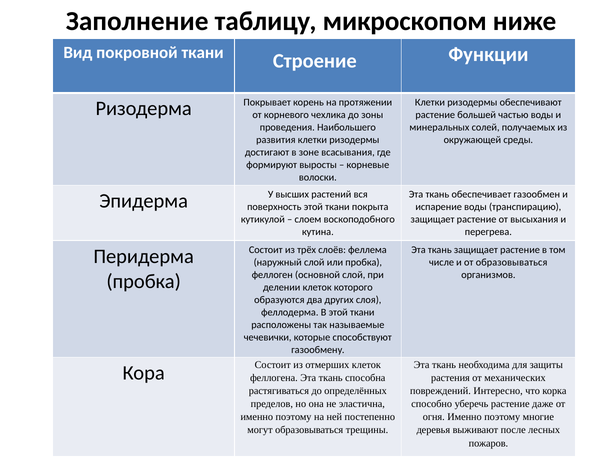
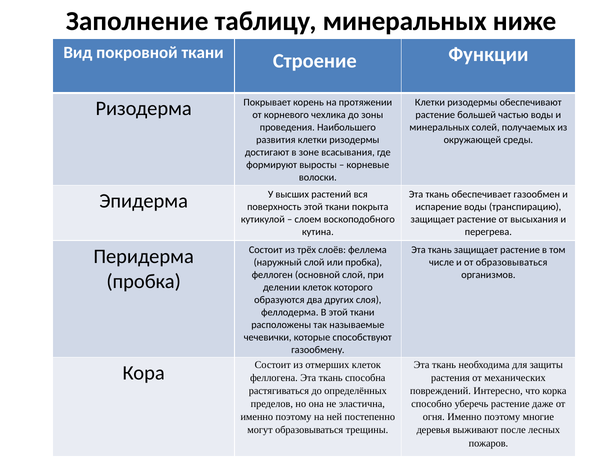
таблицу микроскопом: микроскопом -> минеральных
